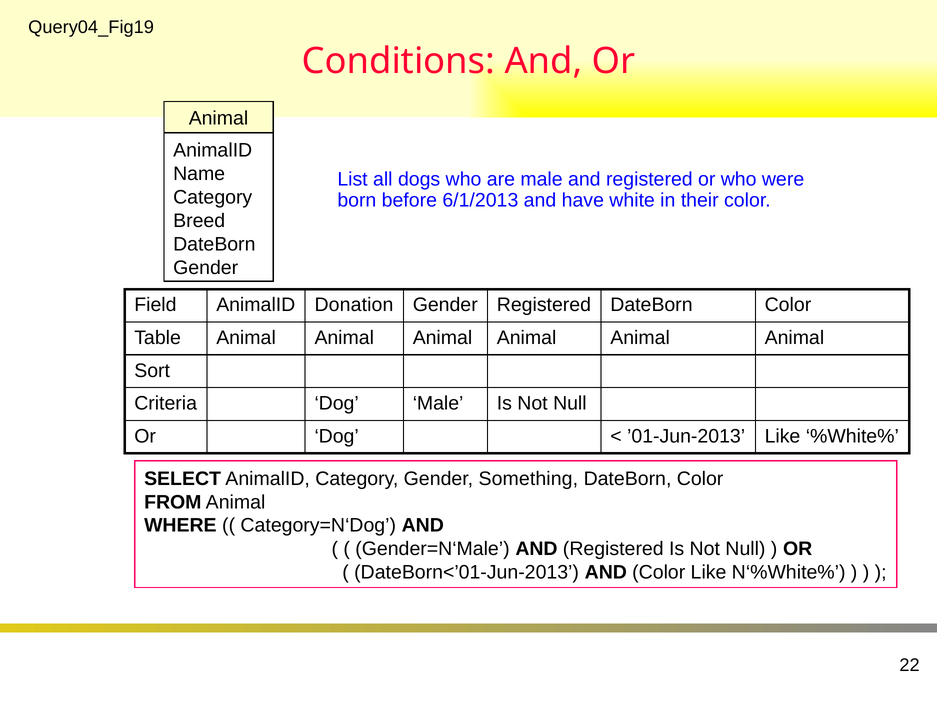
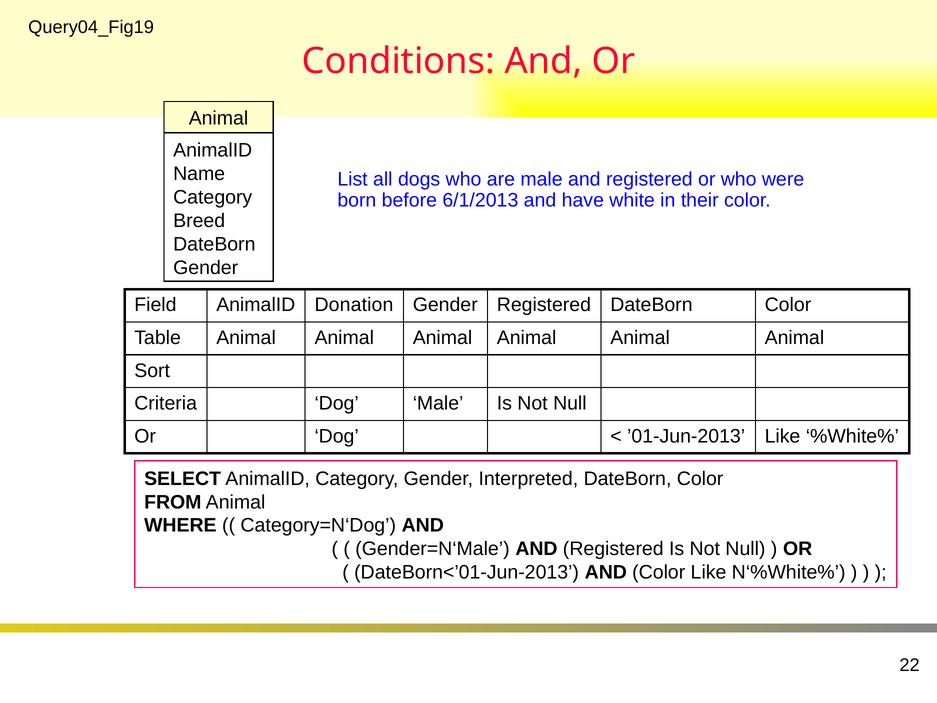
Something: Something -> Interpreted
